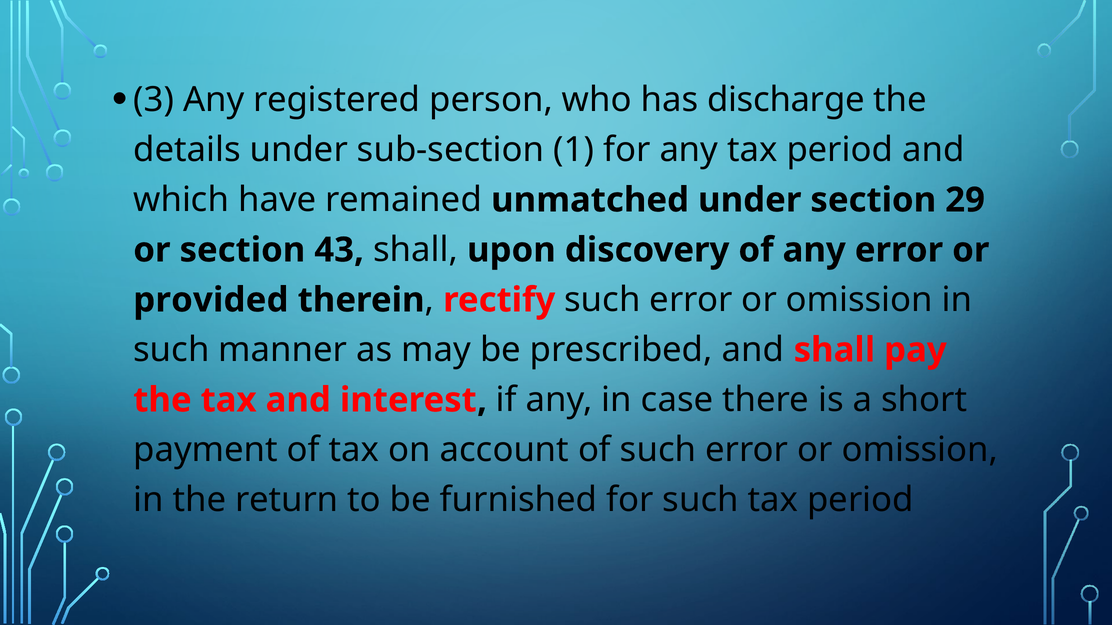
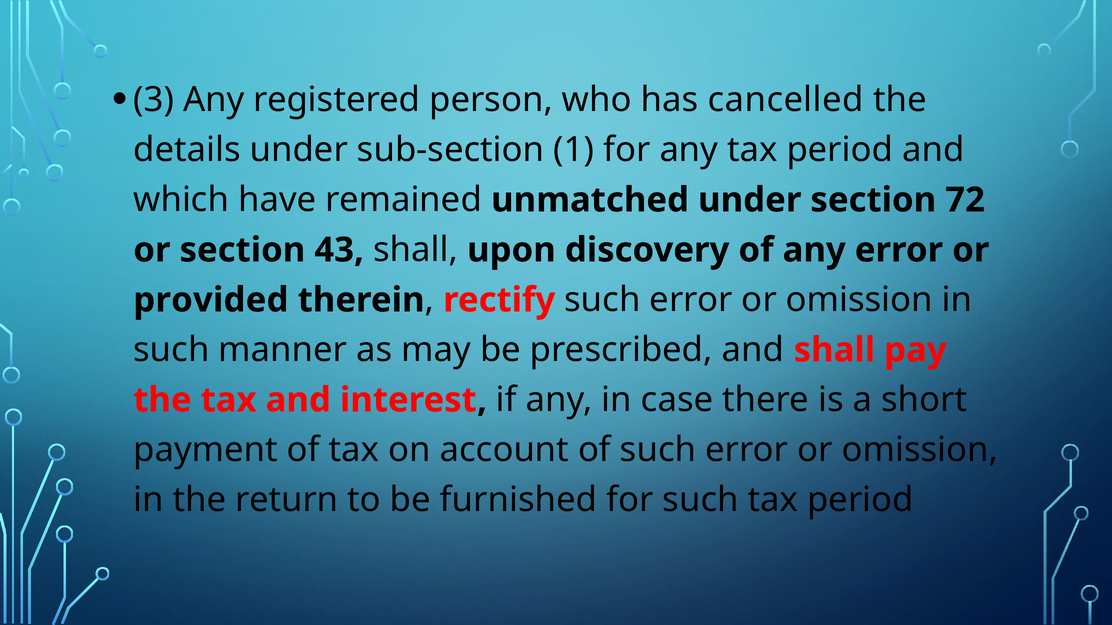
discharge: discharge -> cancelled
29: 29 -> 72
